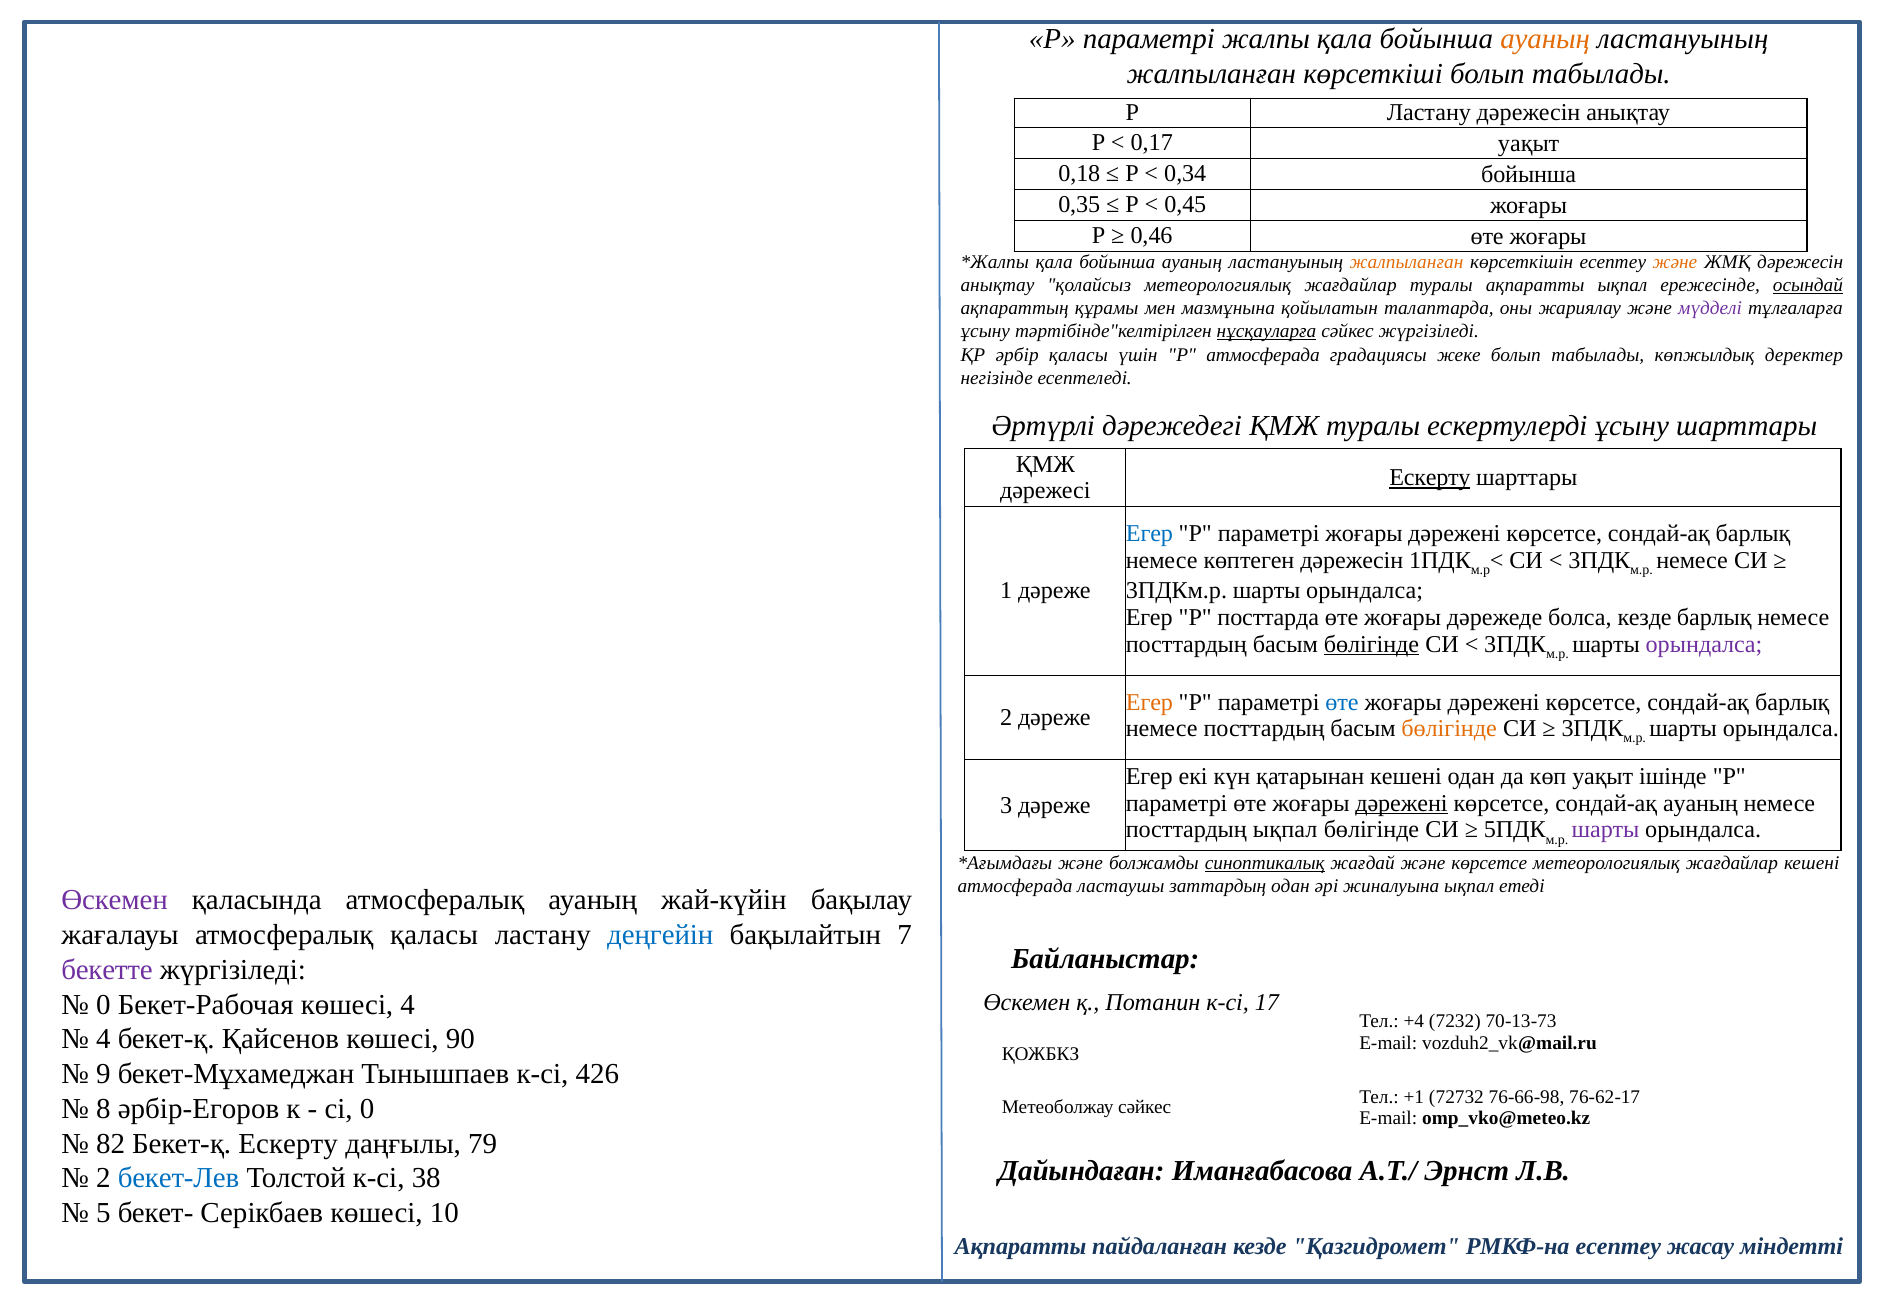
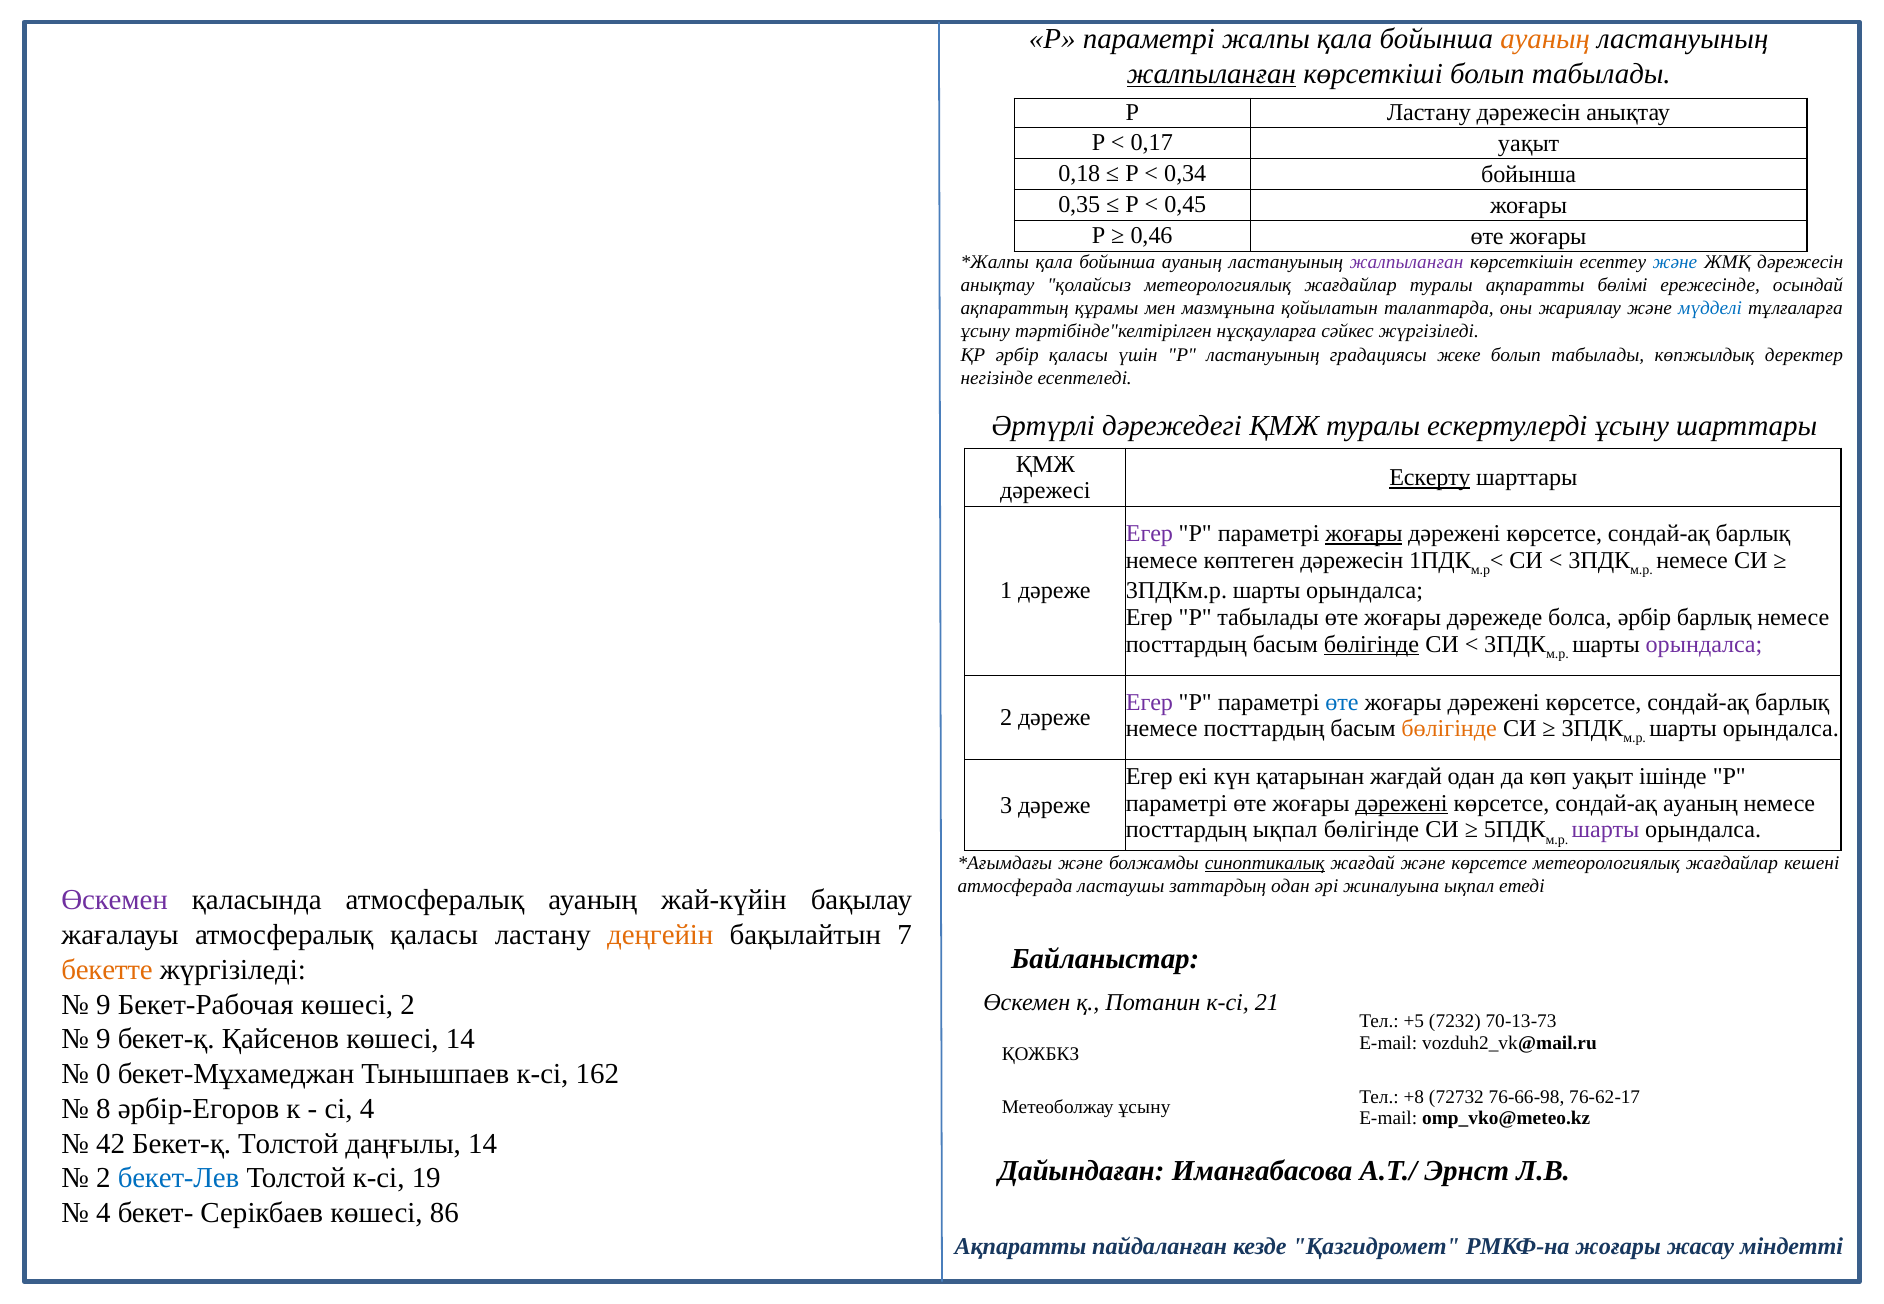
жалпыланған at (1211, 74) underline: none -> present
жалпыланған at (1407, 262) colour: orange -> purple
және at (1675, 262) colour: orange -> blue
ақпаратты ықпал: ықпал -> бөлімі
осындай underline: present -> none
мүдделі colour: purple -> blue
нұсқауларға underline: present -> none
Р атмосферада: атмосферада -> ластануының
Егер at (1149, 534) colour: blue -> purple
жоғары at (1364, 534) underline: none -> present
P посттарда: посттарда -> табылады
болса кезде: кезде -> әрбір
Егер at (1149, 702) colour: orange -> purple
қатарынан кешені: кешені -> жағдай
деңгейін colour: blue -> orange
бекетте colour: purple -> orange
17: 17 -> 21
0 at (103, 1005): 0 -> 9
көшесі 4: 4 -> 2
+4: +4 -> +5
4 at (103, 1039): 4 -> 9
көшесі 90: 90 -> 14
9: 9 -> 0
426: 426 -> 162
+1: +1 -> +8
сі 0: 0 -> 4
Метеоболжау сәйкес: сәйкес -> ұсыну
82: 82 -> 42
Бекет-қ Ескерту: Ескерту -> Толстой
даңғылы 79: 79 -> 14
38: 38 -> 19
5 at (103, 1213): 5 -> 4
10: 10 -> 86
РМКФ-на есептеу: есептеу -> жоғары
